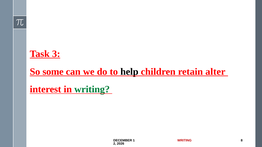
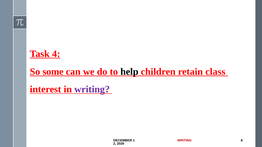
3: 3 -> 4
alter: alter -> class
writing at (92, 90) colour: green -> purple
